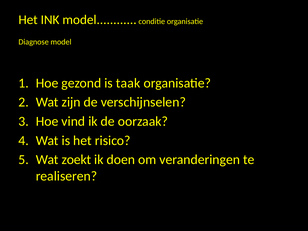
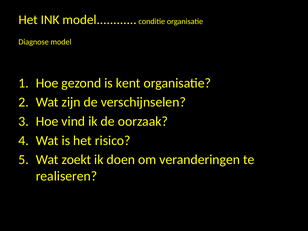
taak: taak -> kent
